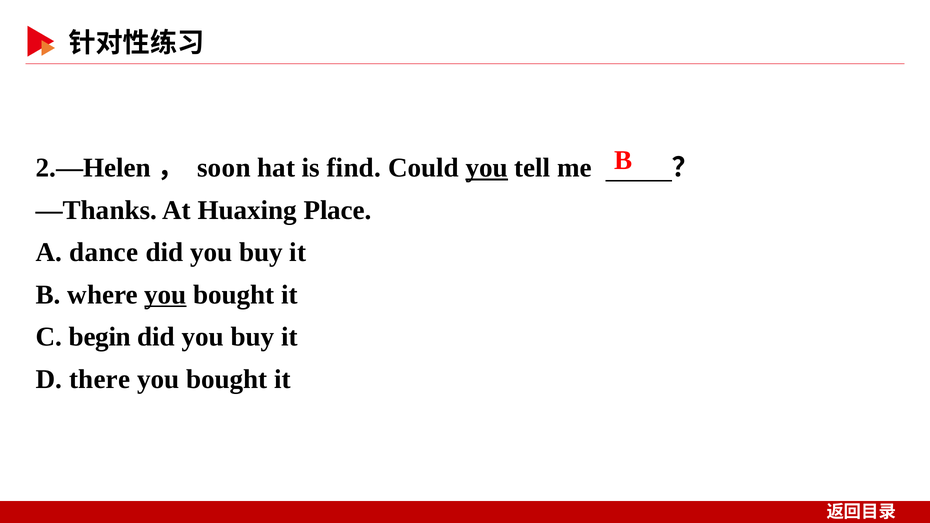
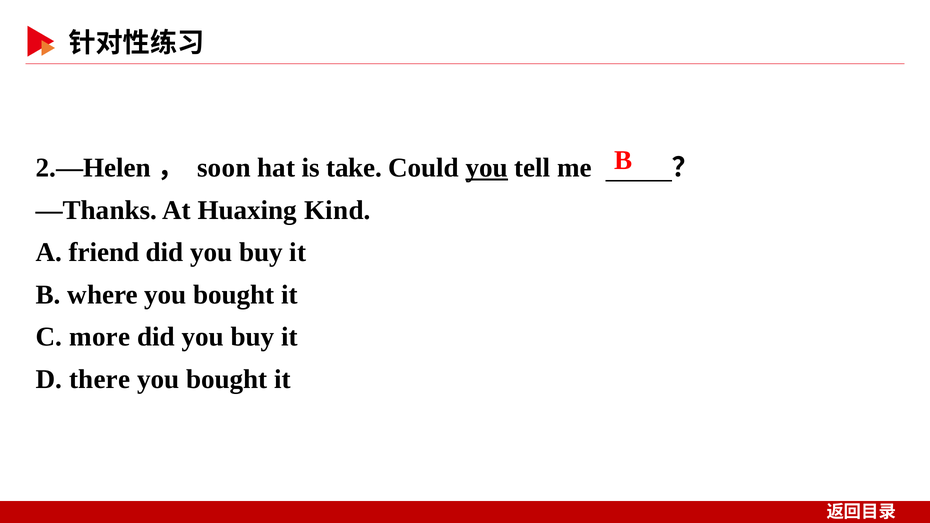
find: find -> take
Place: Place -> Kind
dance: dance -> friend
you at (165, 295) underline: present -> none
begin: begin -> more
